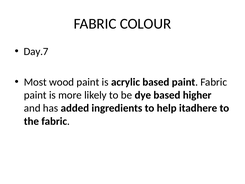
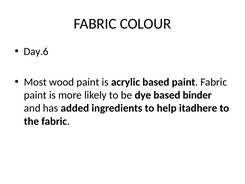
Day.7: Day.7 -> Day.6
higher: higher -> binder
